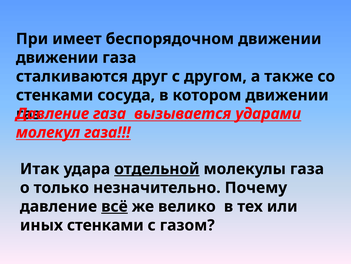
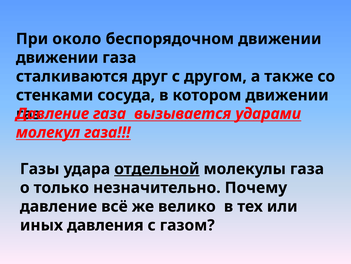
имеет: имеет -> около
Итак: Итак -> Газы
всё underline: present -> none
иных стенками: стенками -> давления
